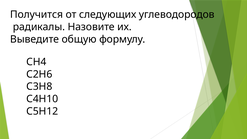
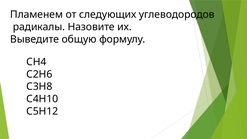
Получится: Получится -> Пламенем
